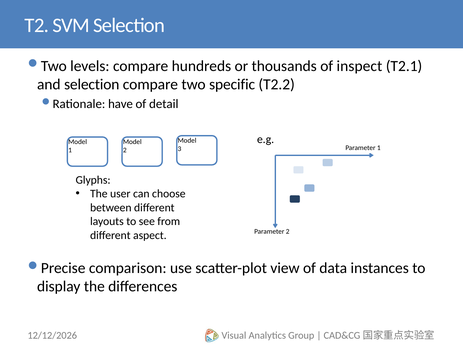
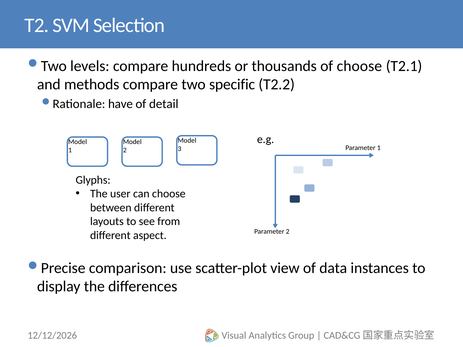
of inspect: inspect -> choose
and selection: selection -> methods
